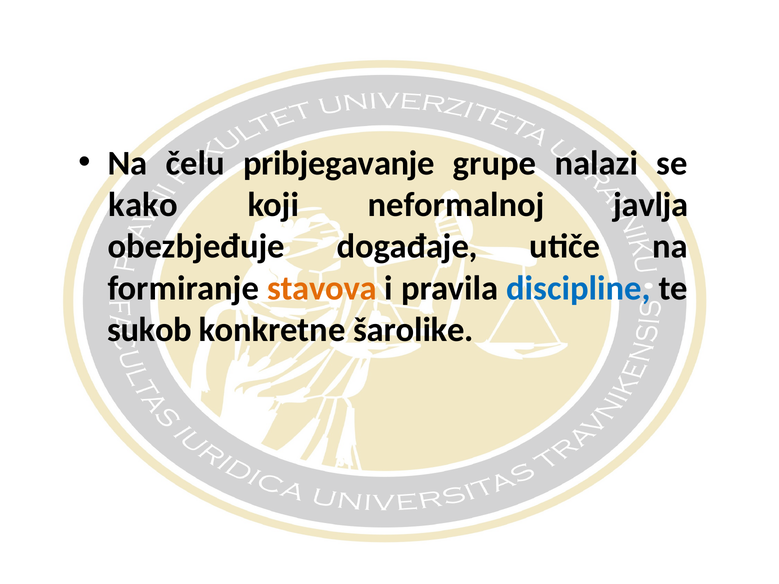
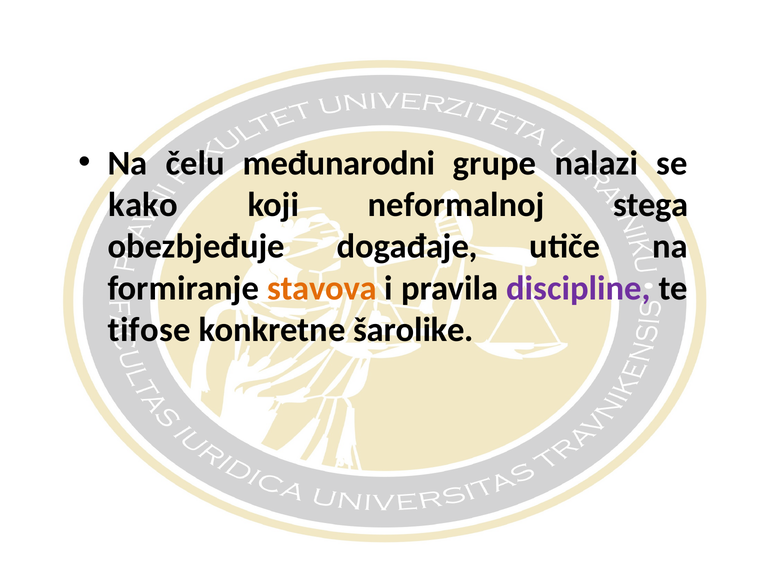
pribjegavanje: pribjegavanje -> međunarodni
javlja: javlja -> stega
discipline colour: blue -> purple
sukob: sukob -> tifose
